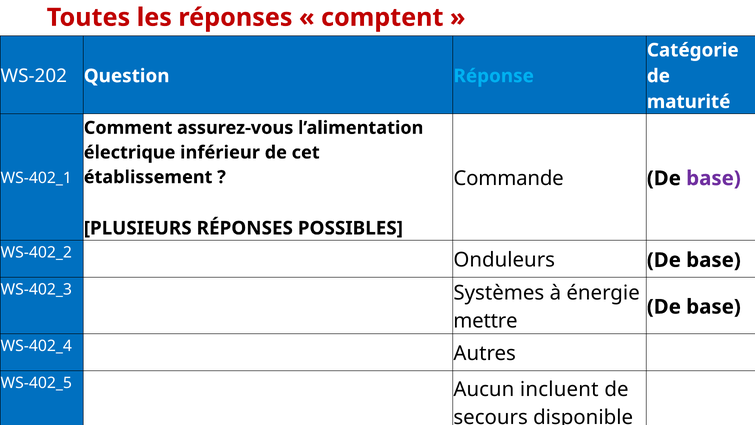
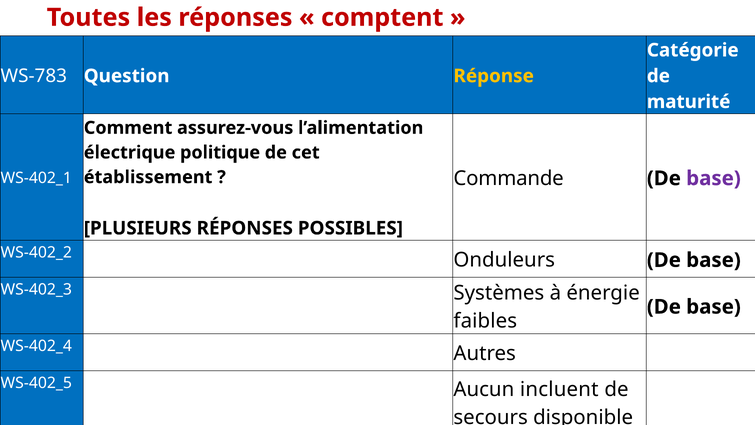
WS-202: WS-202 -> WS-783
Réponse colour: light blue -> yellow
inférieur: inférieur -> politique
mettre: mettre -> faibles
